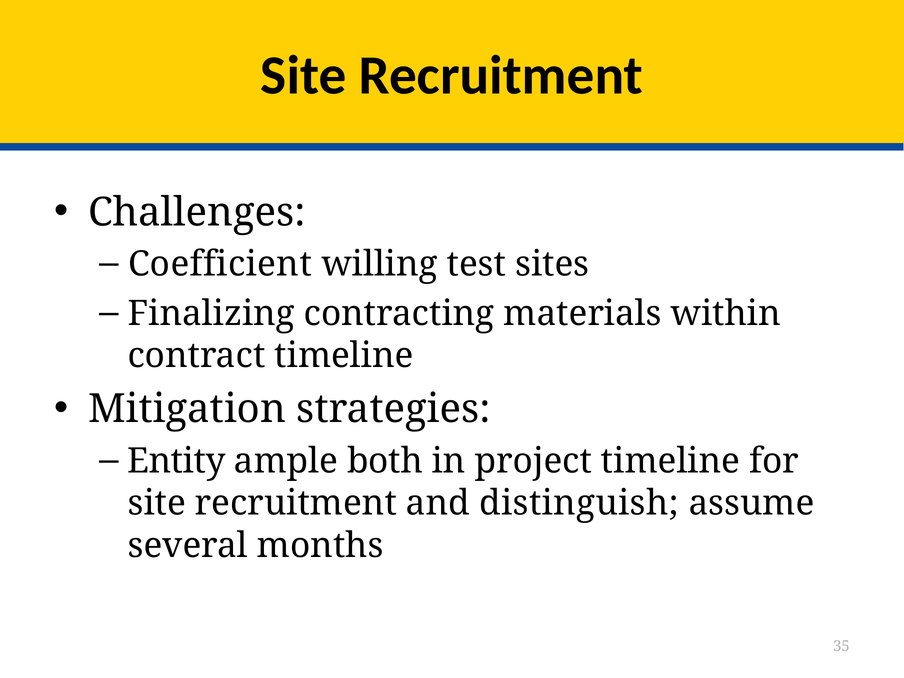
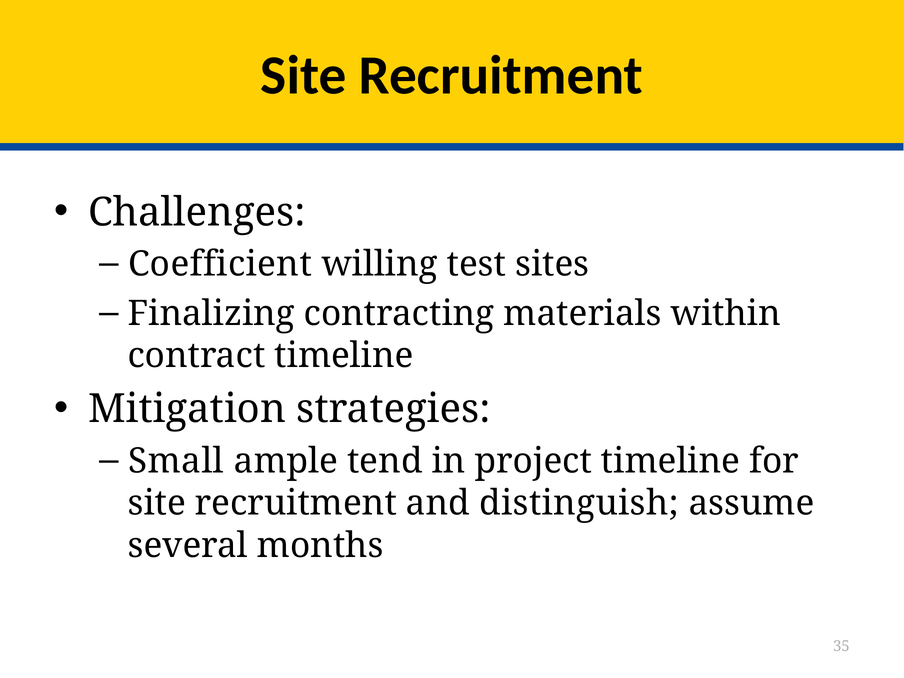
Entity: Entity -> Small
both: both -> tend
